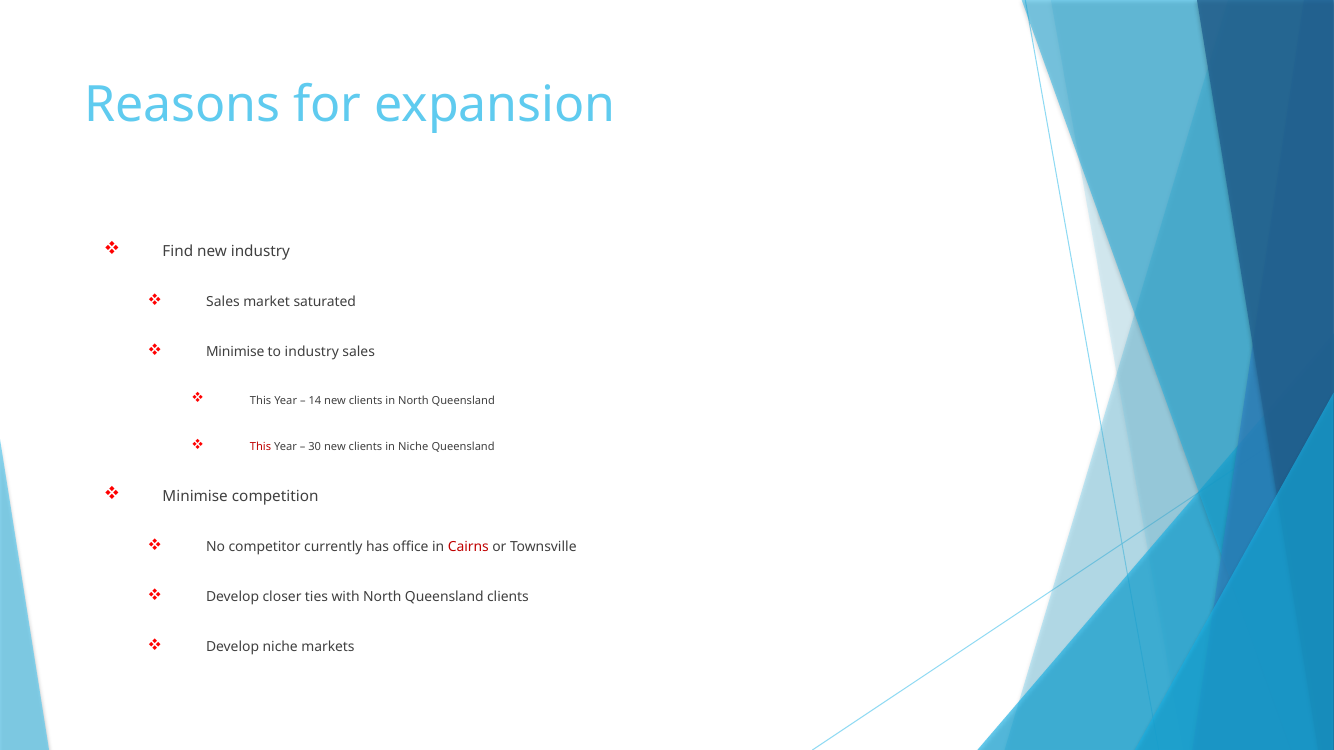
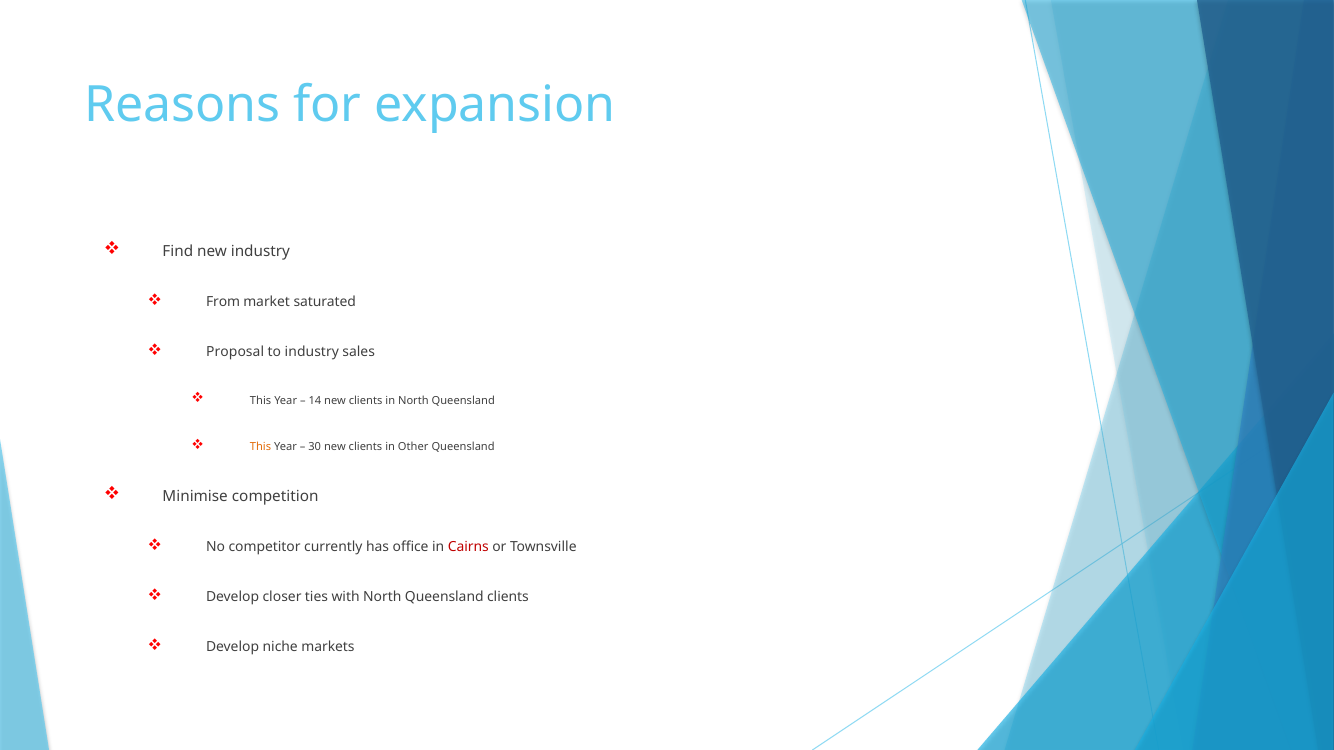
Sales at (223, 302): Sales -> From
Minimise at (235, 352): Minimise -> Proposal
This at (261, 447) colour: red -> orange
in Niche: Niche -> Other
